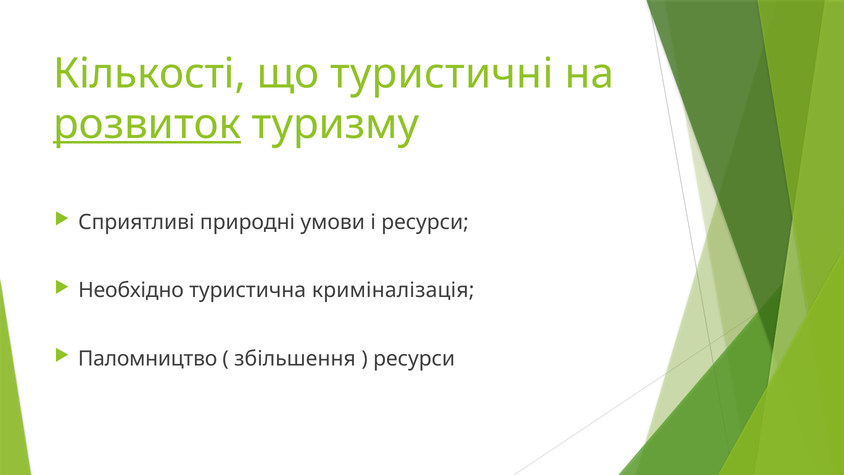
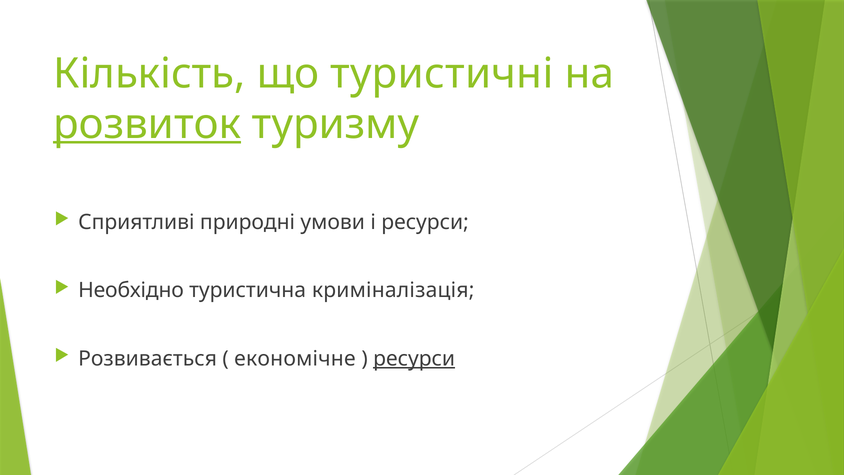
Кількості: Кількості -> Кількість
Паломництво: Паломництво -> Розвивається
збільшення: збільшення -> економічне
ресурси at (414, 359) underline: none -> present
